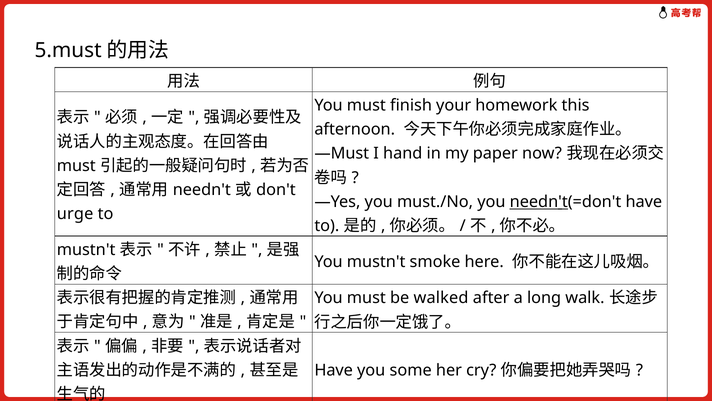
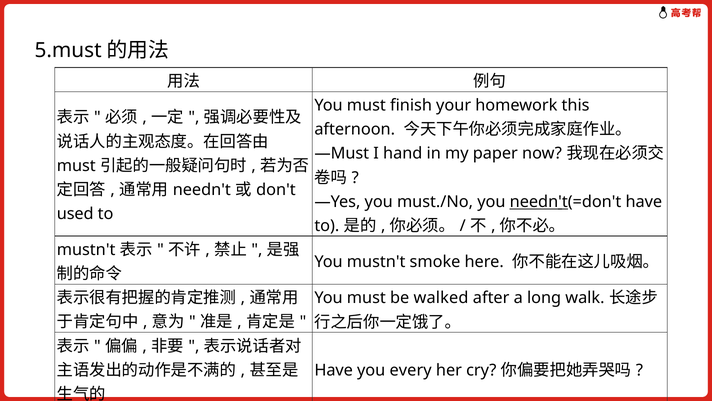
urge: urge -> used
some: some -> every
